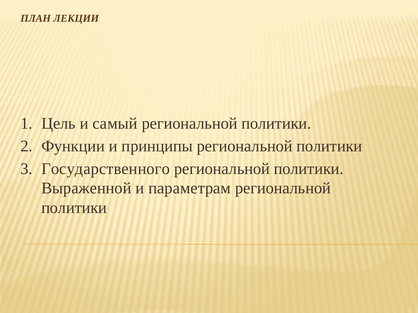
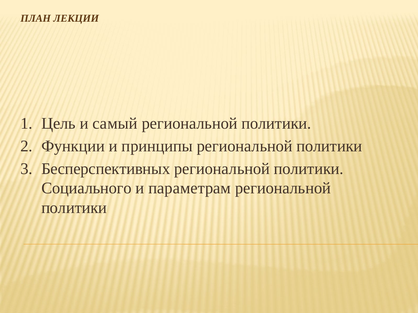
Государственного: Государственного -> Бесперспективных
Выраженной: Выраженной -> Социального
